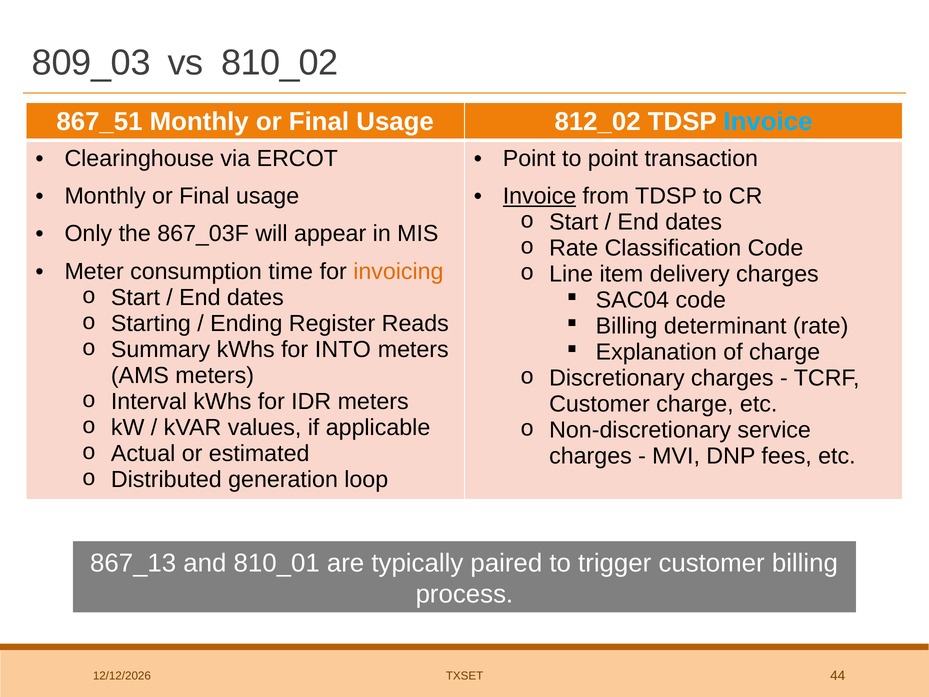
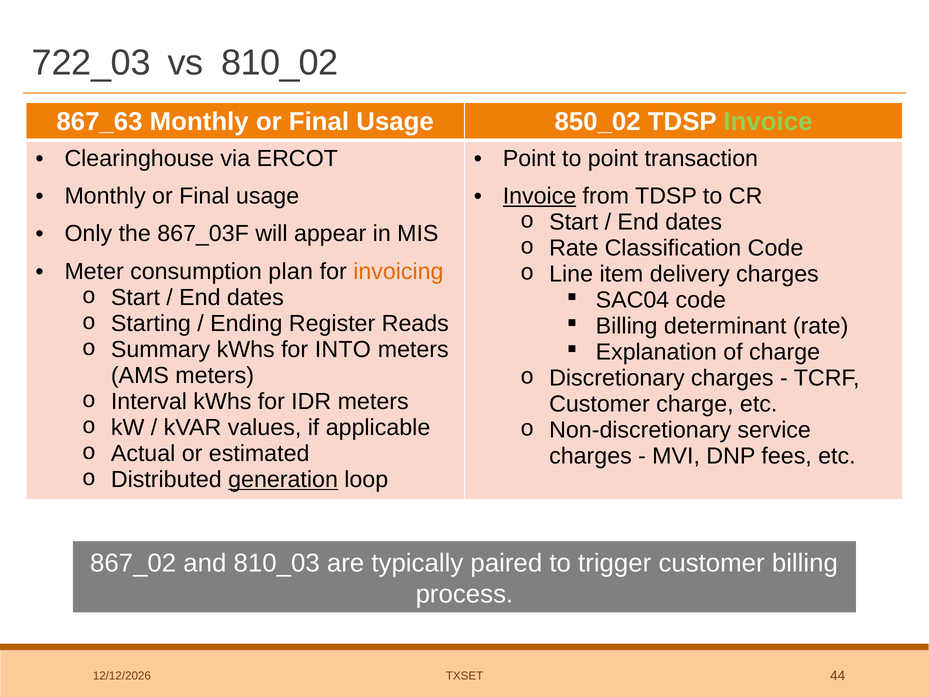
809_03: 809_03 -> 722_03
867_51: 867_51 -> 867_63
812_02: 812_02 -> 850_02
Invoice at (768, 122) colour: light blue -> light green
time: time -> plan
generation underline: none -> present
867_13: 867_13 -> 867_02
810_01: 810_01 -> 810_03
